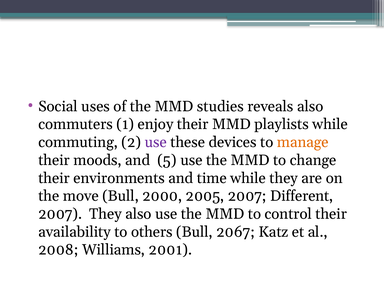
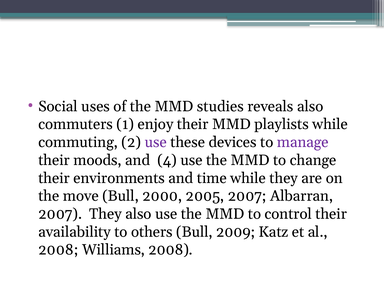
manage colour: orange -> purple
5: 5 -> 4
Different: Different -> Albarran
2067: 2067 -> 2009
Williams 2001: 2001 -> 2008
